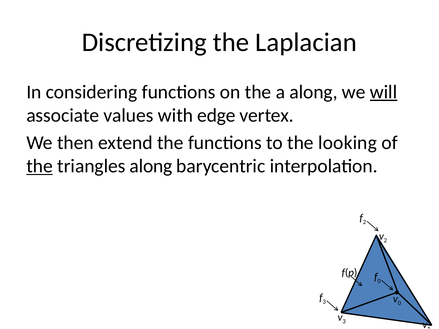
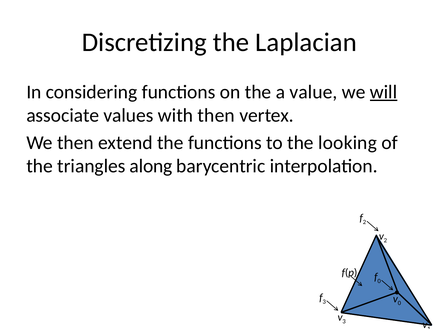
a along: along -> value
with edge: edge -> then
the at (40, 166) underline: present -> none
